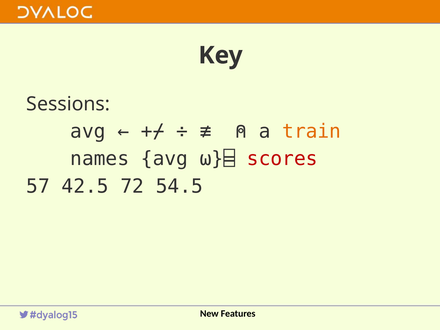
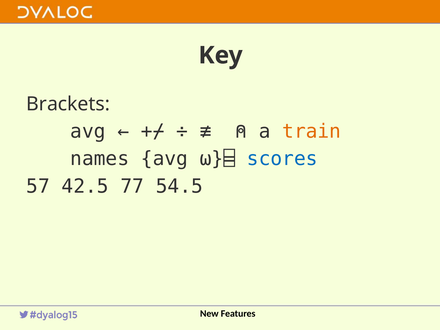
Sessions: Sessions -> Brackets
scores colour: red -> blue
72: 72 -> 77
